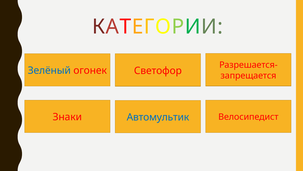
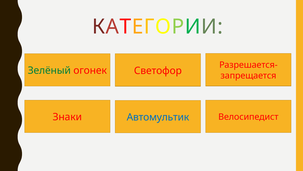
Зелёный colour: blue -> green
